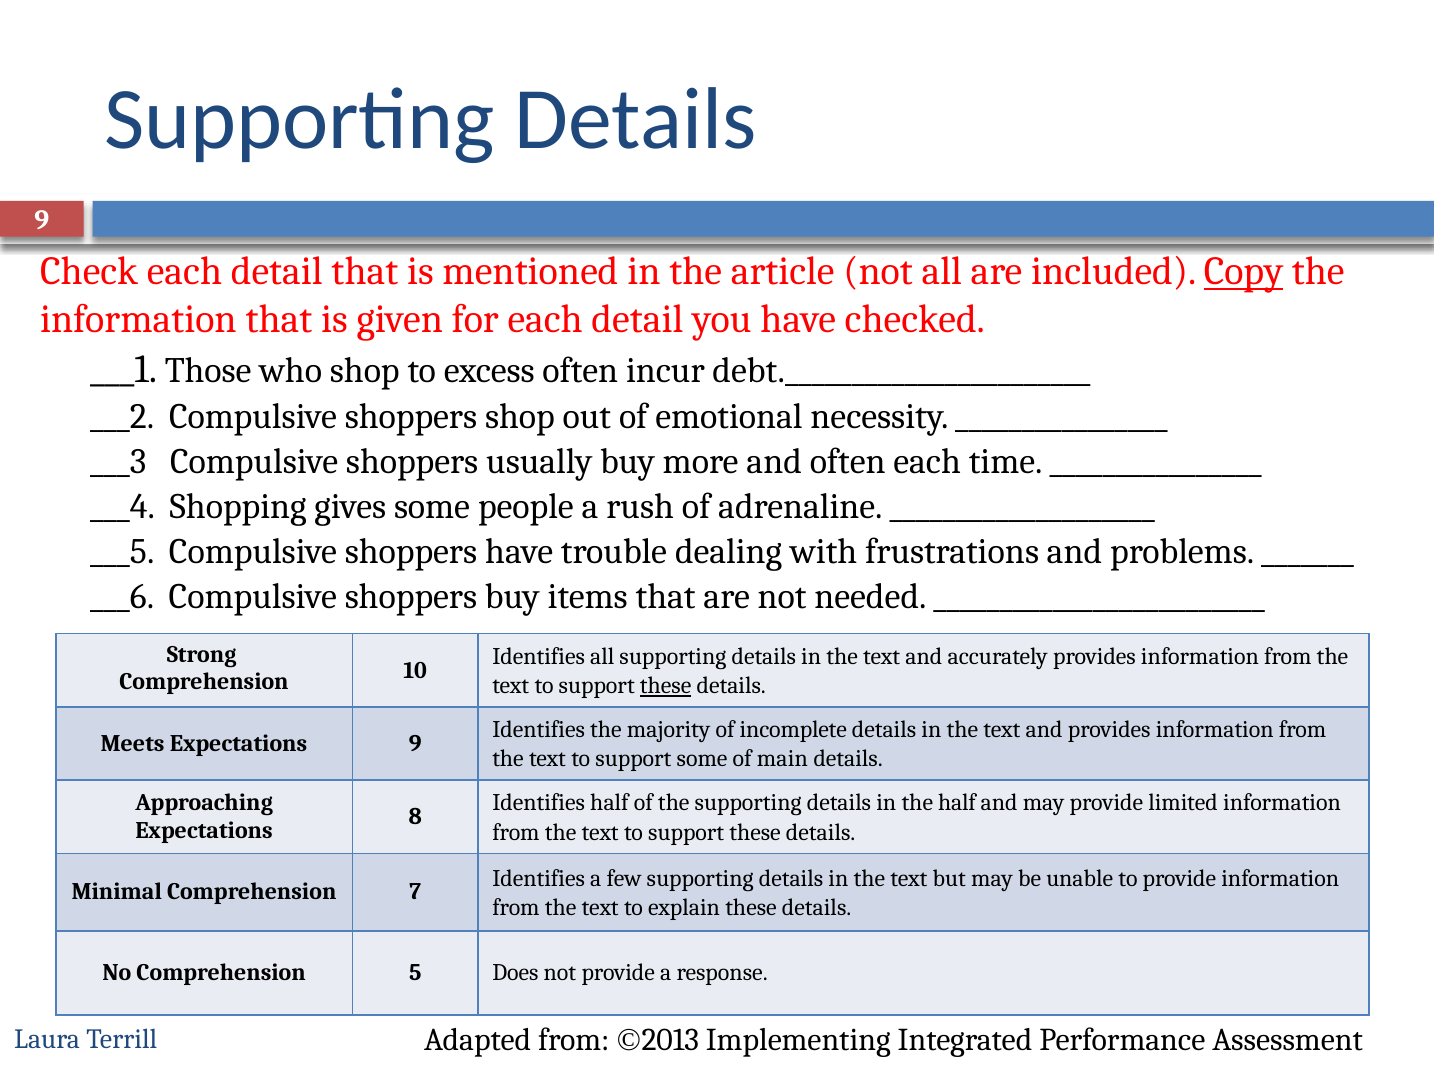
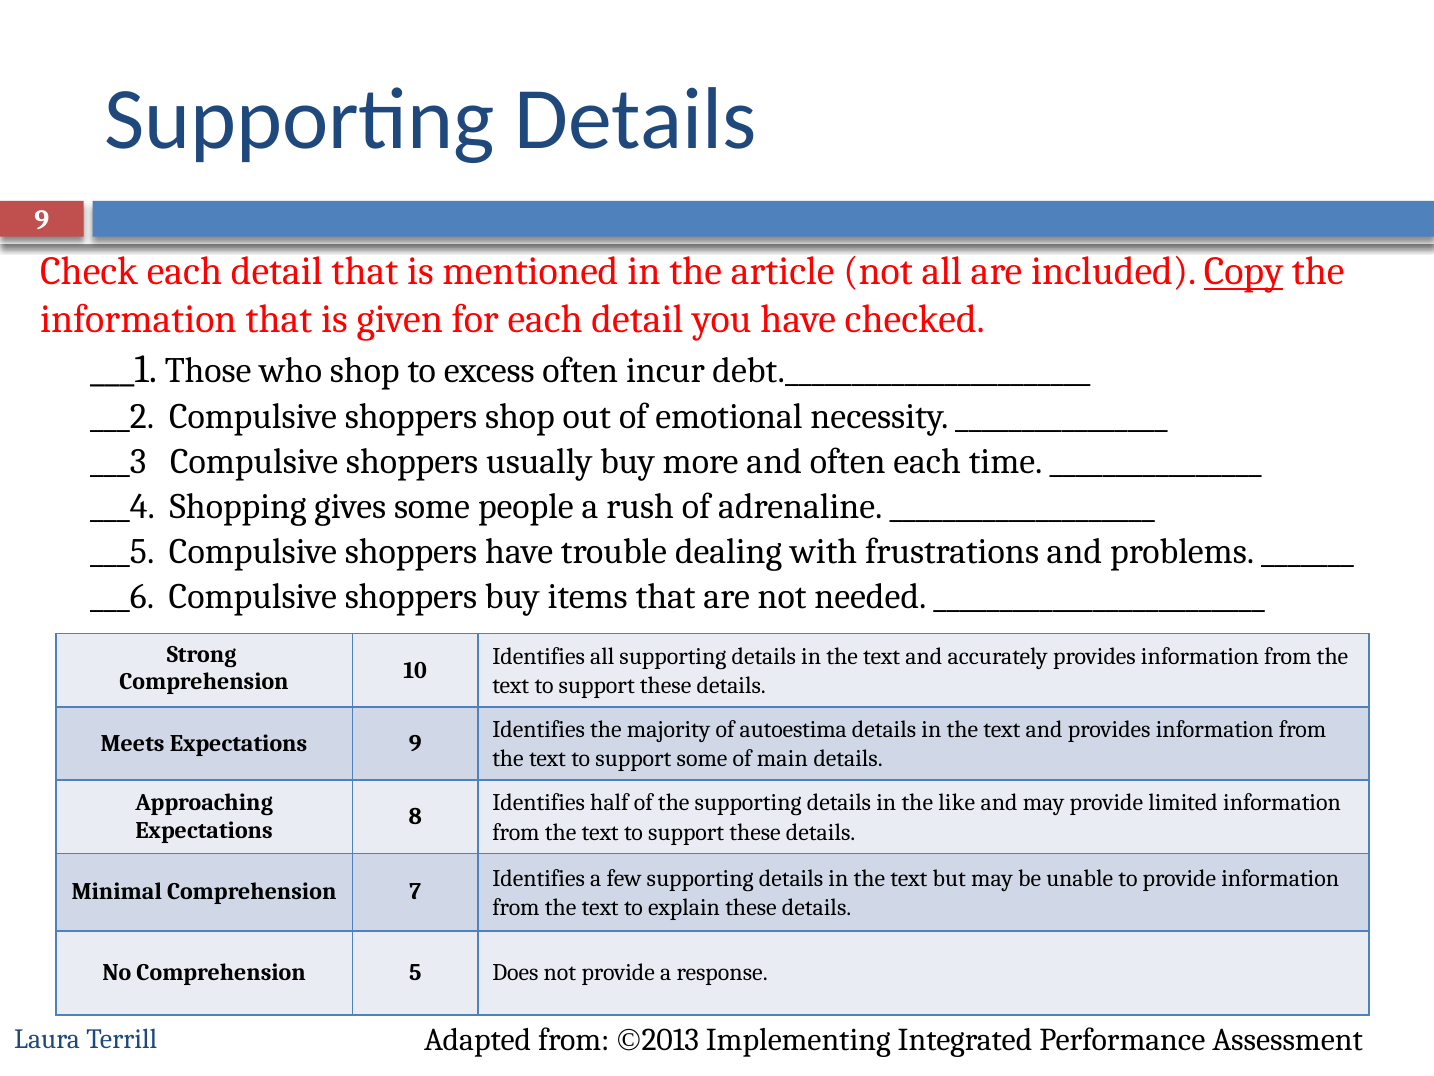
these at (666, 685) underline: present -> none
incomplete: incomplete -> autoestima
the half: half -> like
